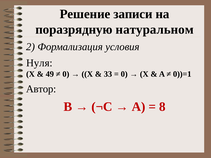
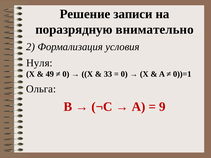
натуральном: натуральном -> внимательно
Автор: Автор -> Ольга
8: 8 -> 9
